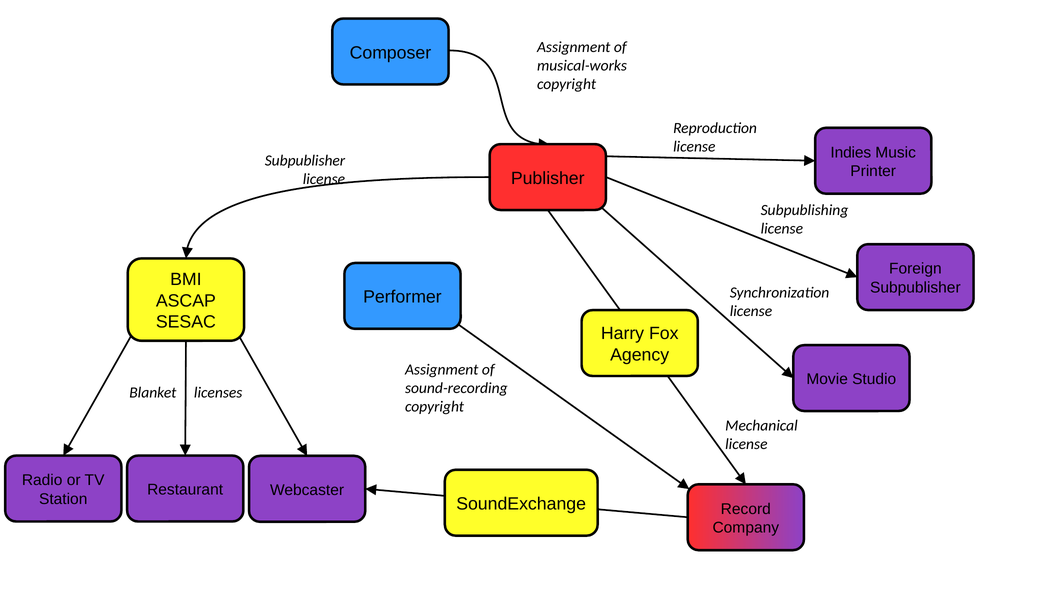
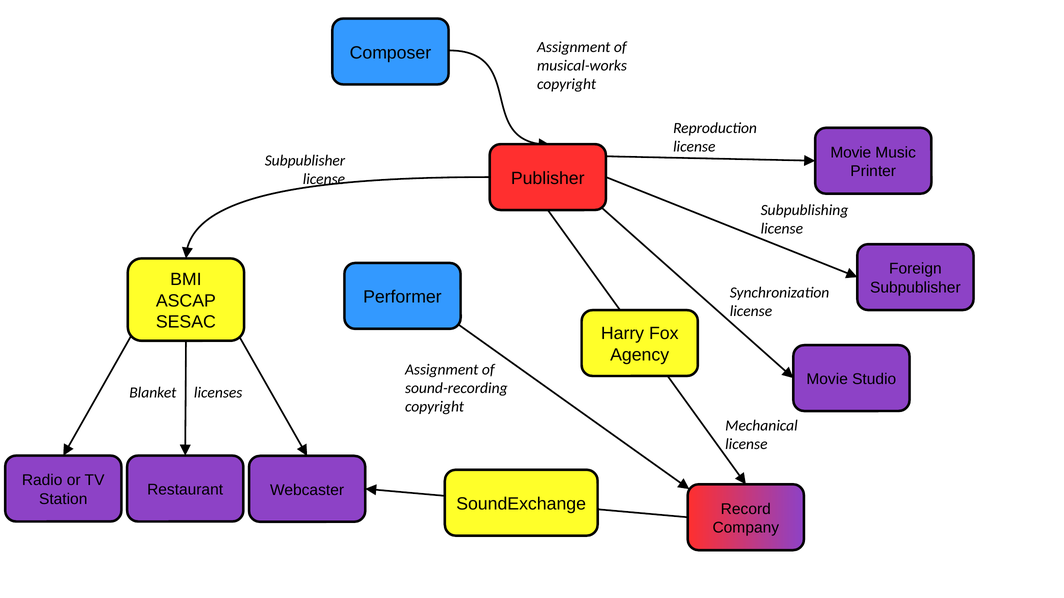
Indies at (851, 153): Indies -> Movie
